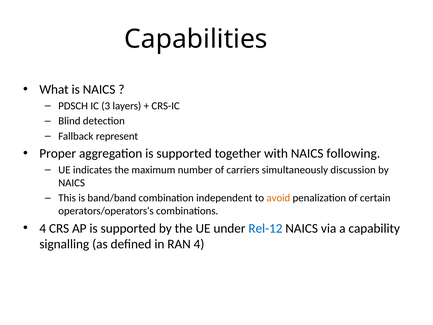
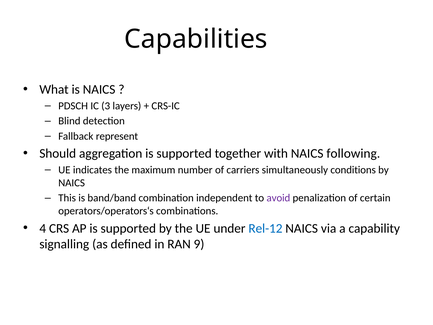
Proper: Proper -> Should
discussion: discussion -> conditions
avoid colour: orange -> purple
RAN 4: 4 -> 9
